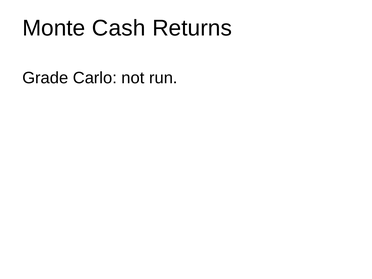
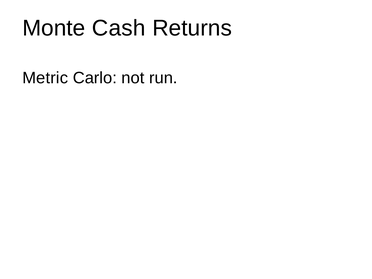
Grade: Grade -> Metric
